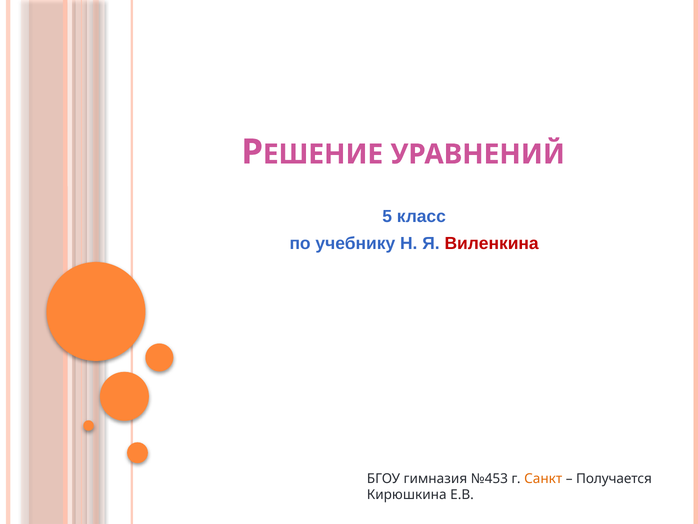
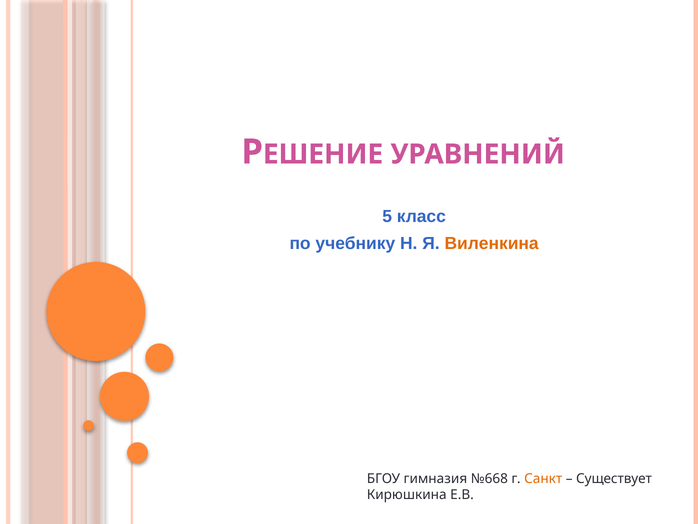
Виленкина colour: red -> orange
№453: №453 -> №668
Получается: Получается -> Существует
